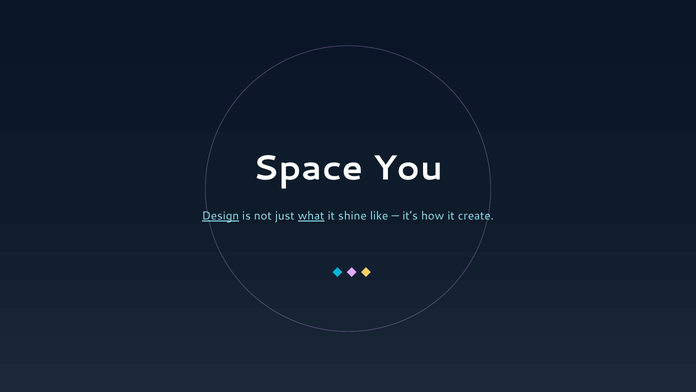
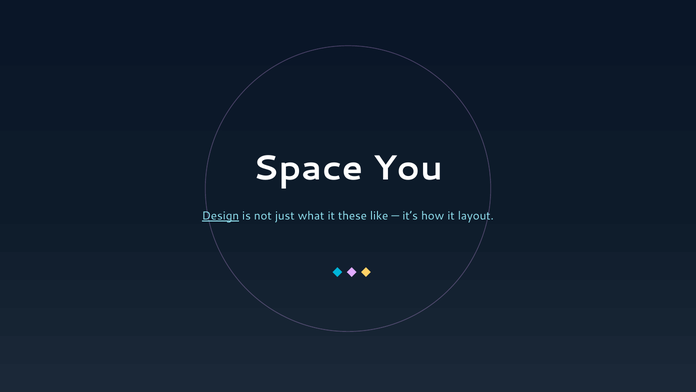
what underline: present -> none
shine: shine -> these
create: create -> layout
